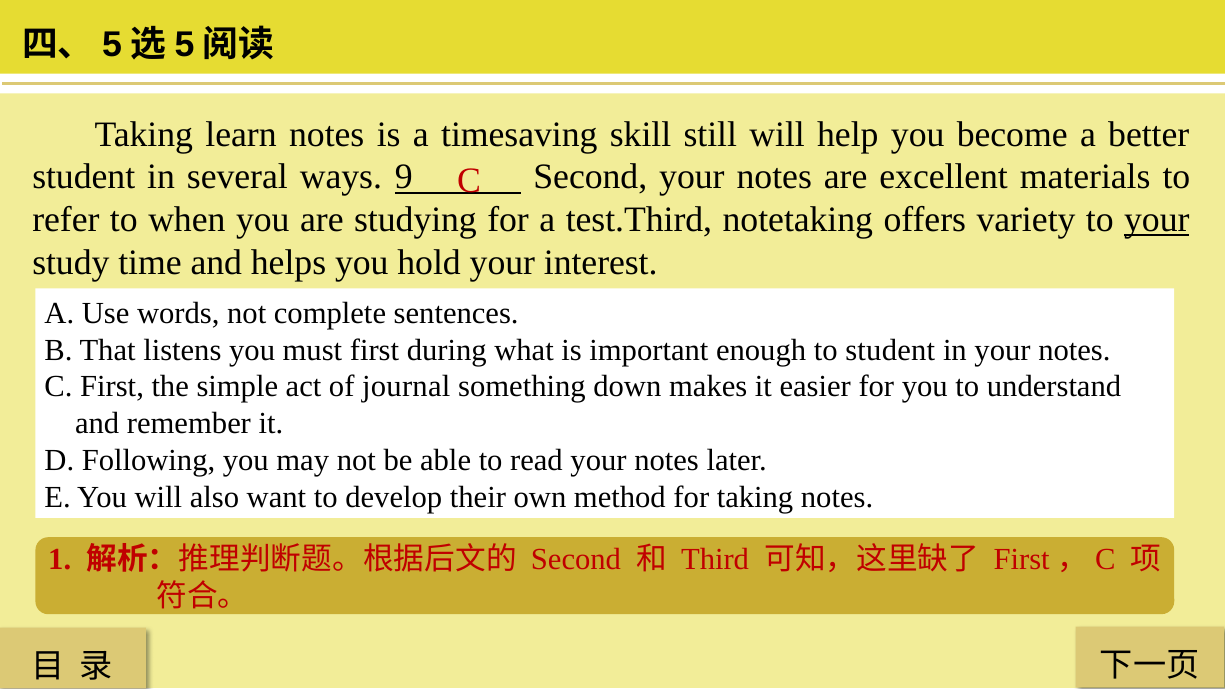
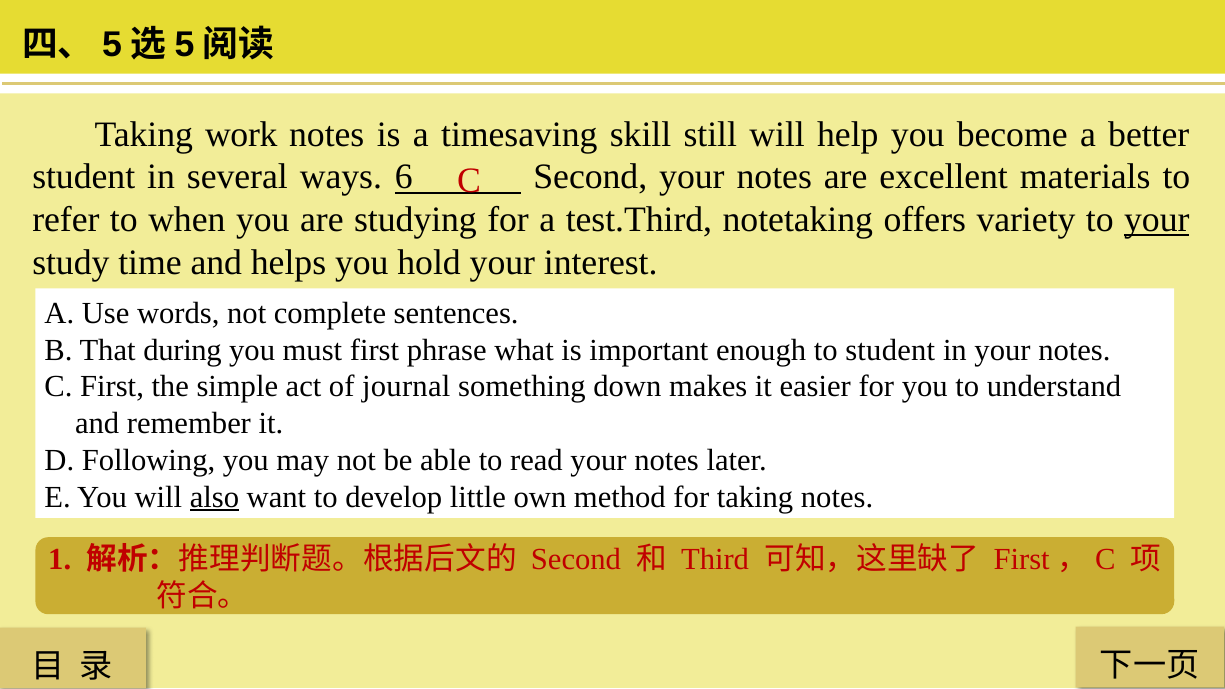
learn: learn -> work
9: 9 -> 6
listens: listens -> during
during: during -> phrase
also underline: none -> present
their: their -> little
